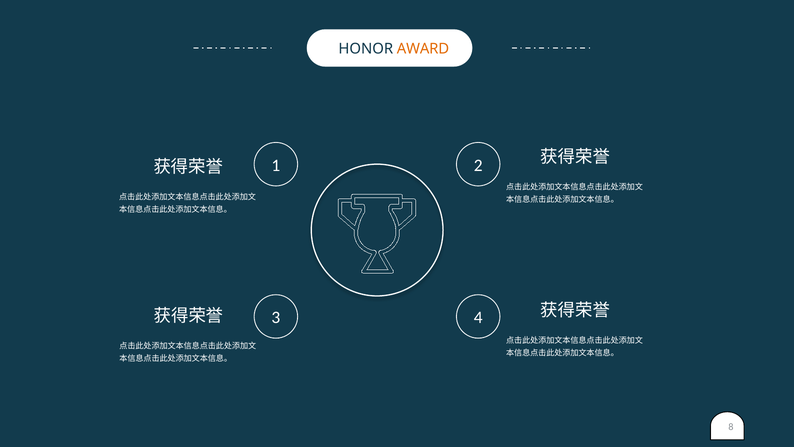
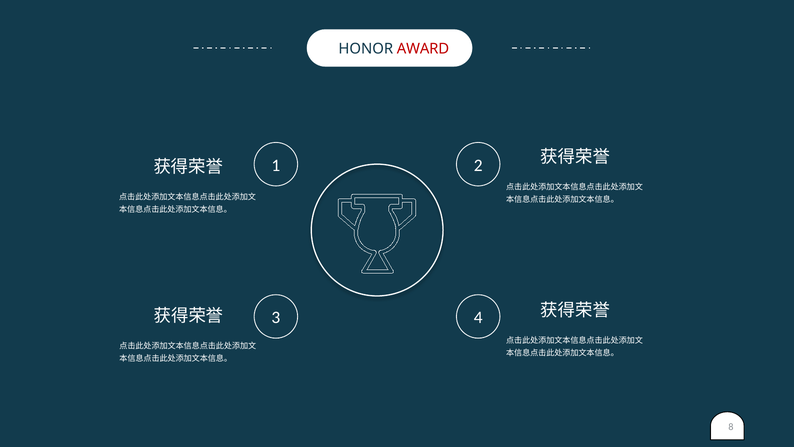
AWARD colour: orange -> red
